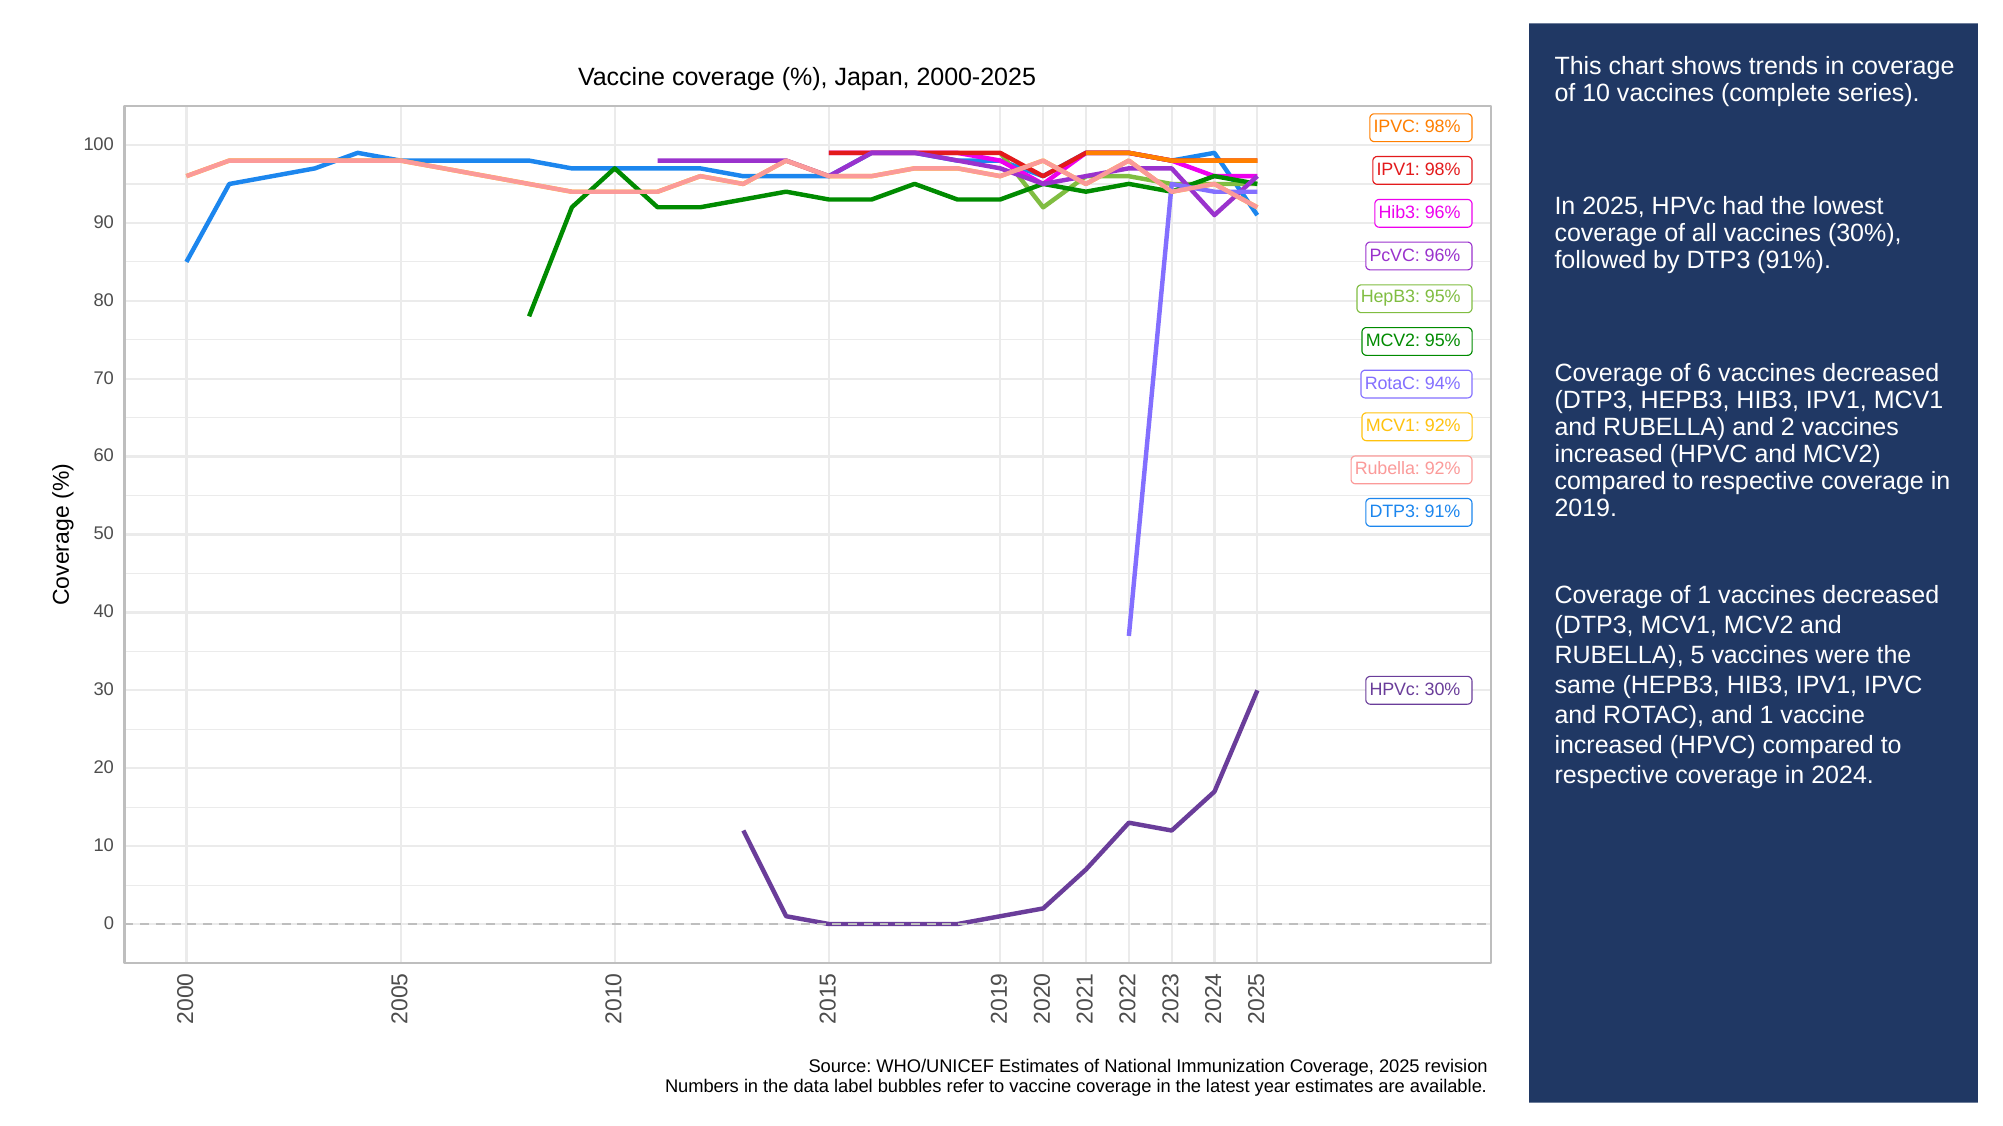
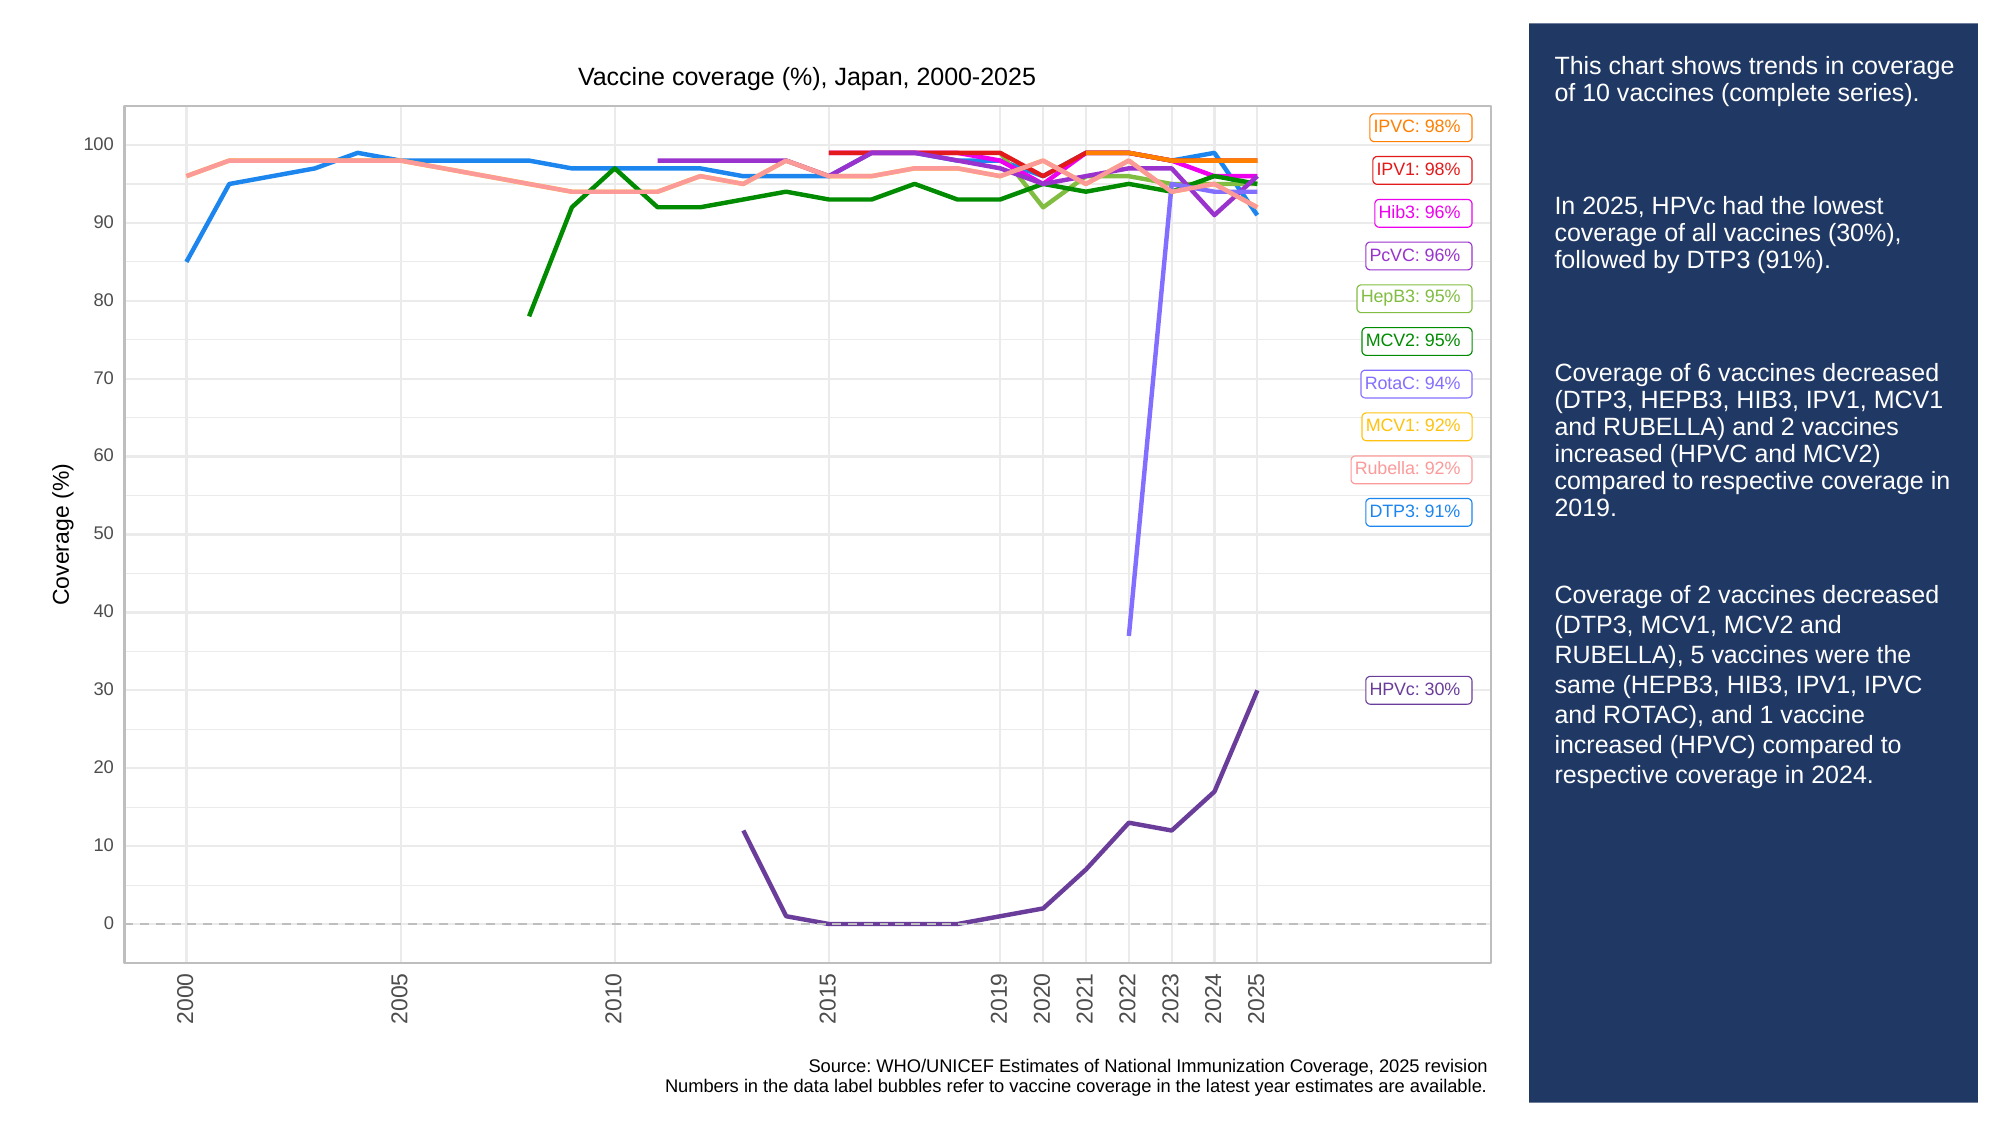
of 1: 1 -> 2
